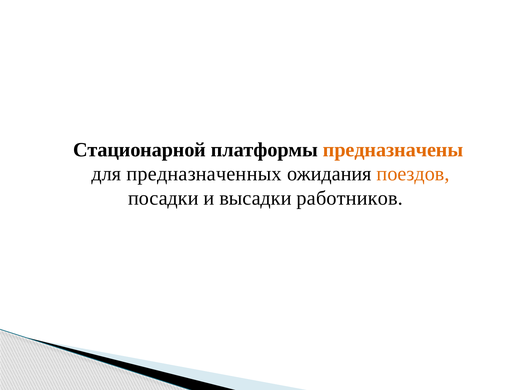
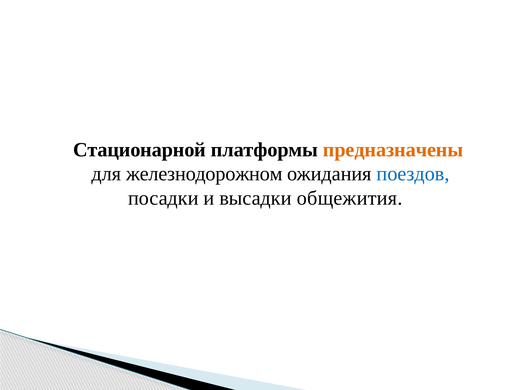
предназначенных: предназначенных -> железнодорожном
поездов colour: orange -> blue
работников: работников -> общежития
